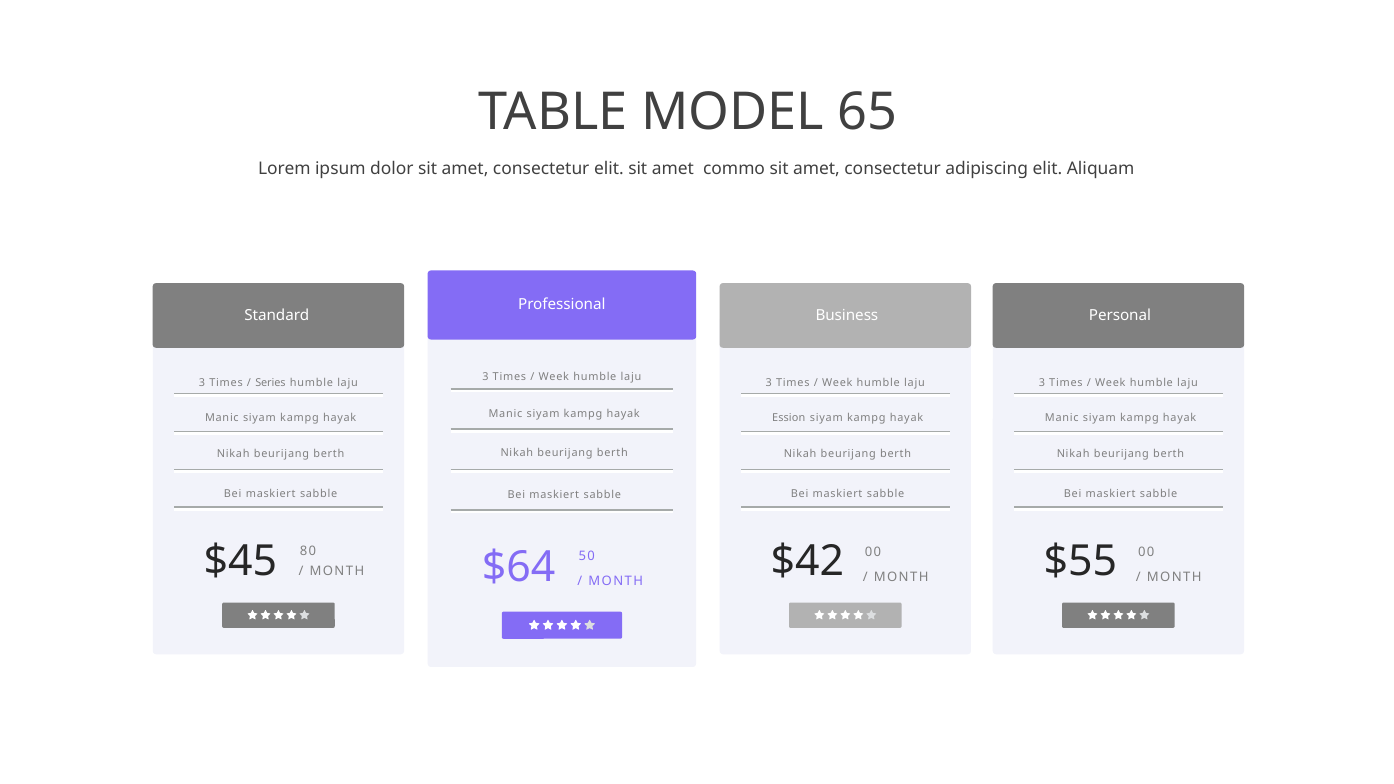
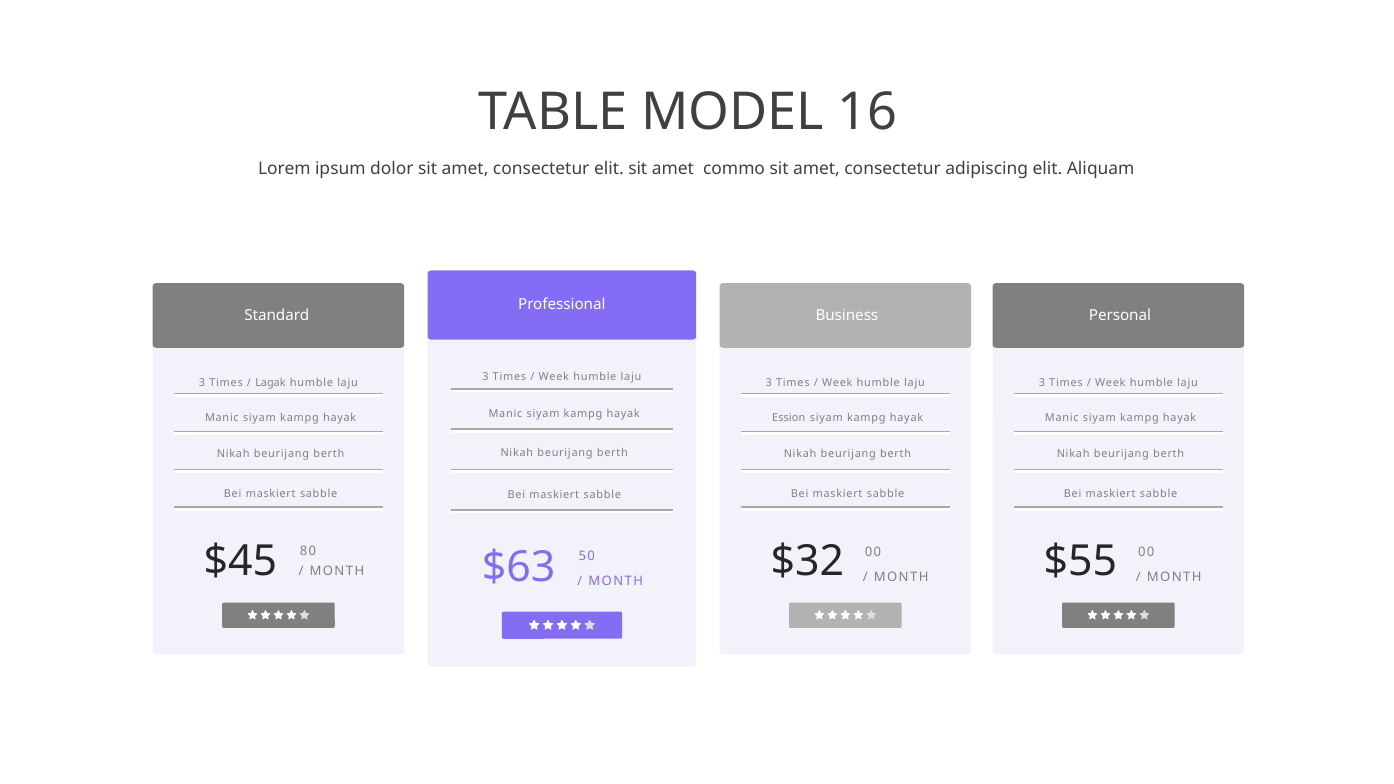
65: 65 -> 16
Series: Series -> Lagak
$42: $42 -> $32
$64: $64 -> $63
